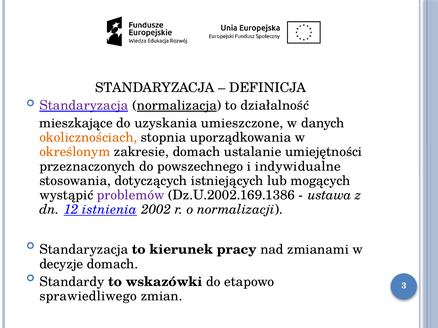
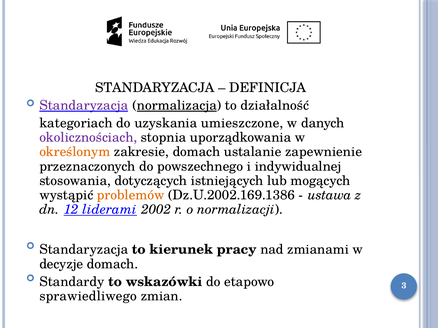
mieszkające: mieszkające -> kategoriach
okolicznościach colour: orange -> purple
umiejętności: umiejętności -> zapewnienie
indywidualne: indywidualne -> indywidualnej
problemów colour: purple -> orange
istnienia: istnienia -> liderami
